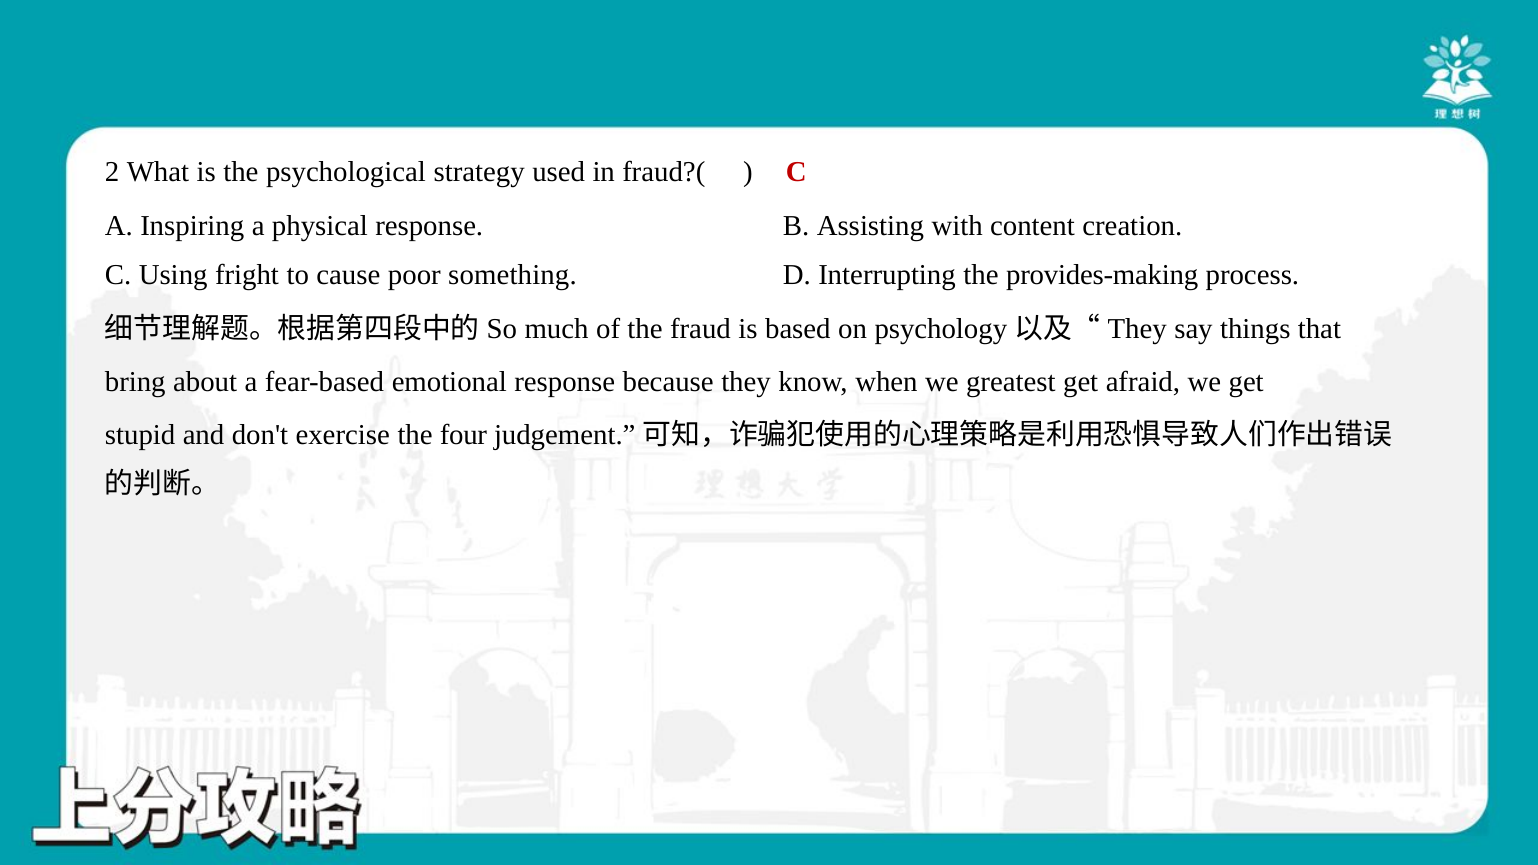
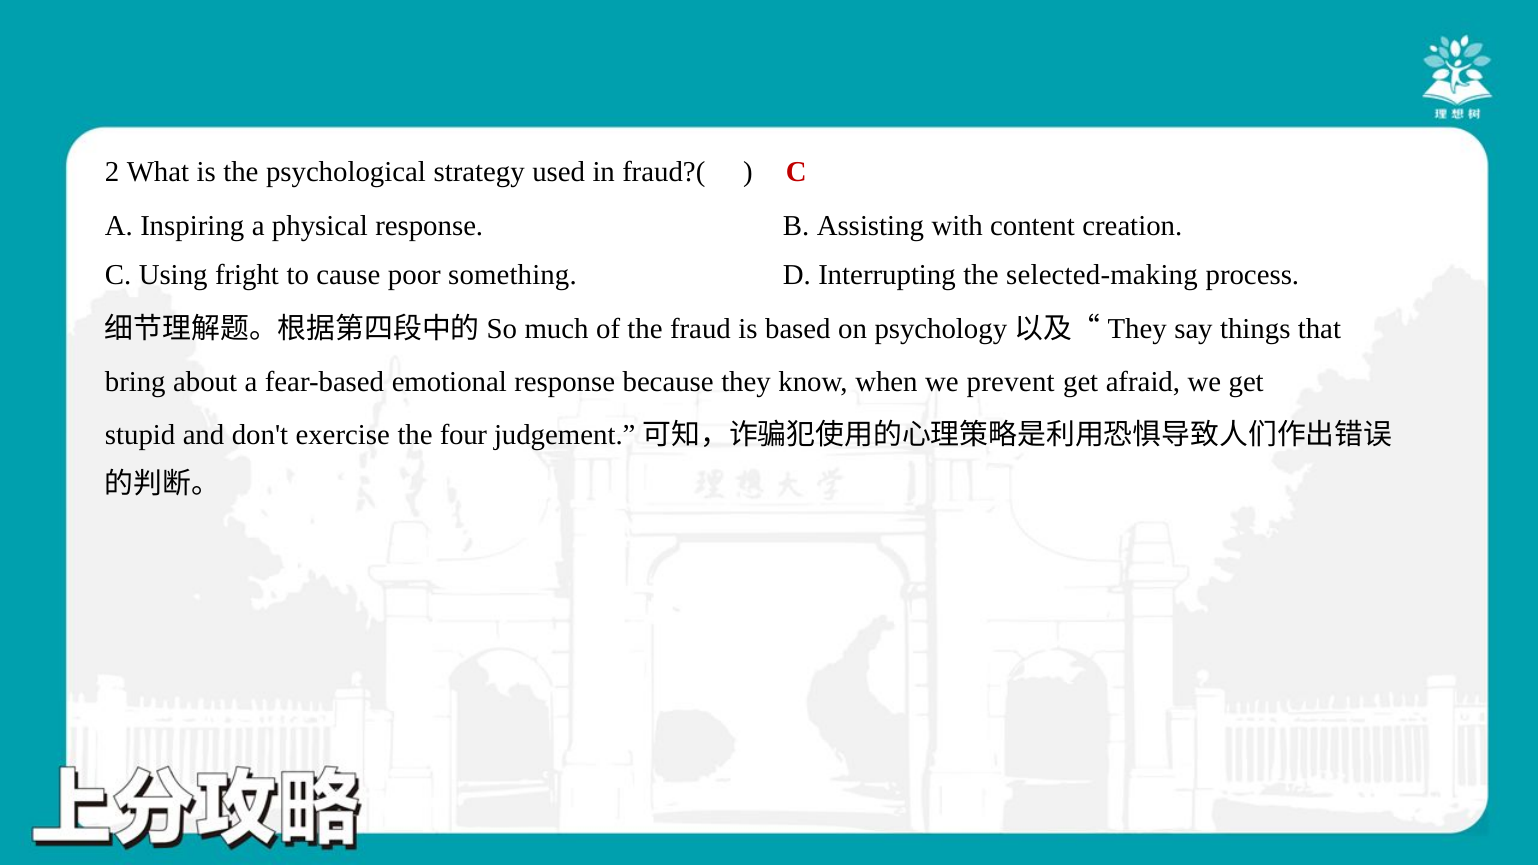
provides-making: provides-making -> selected-making
greatest: greatest -> prevent
